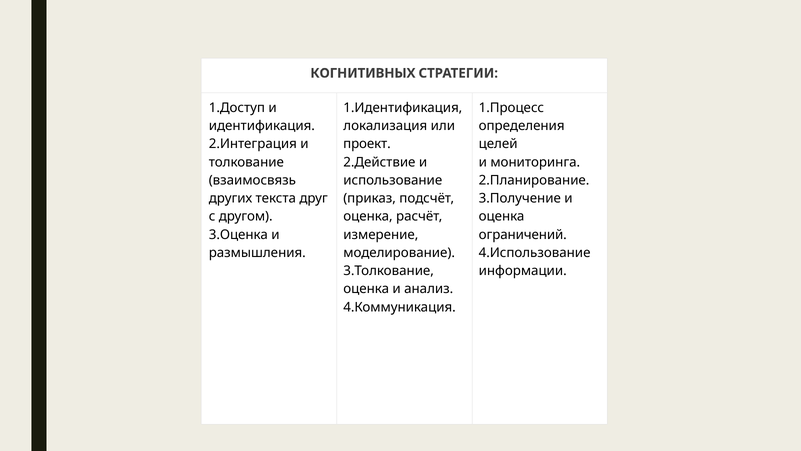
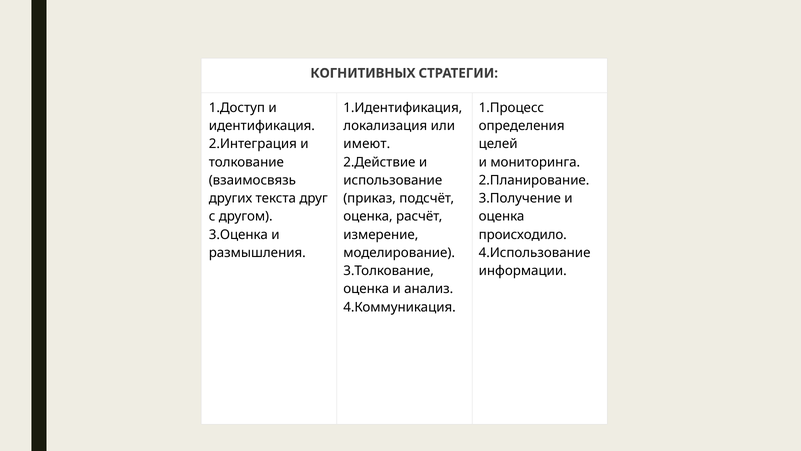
проект: проект -> имеют
ограничений: ограничений -> происходило
